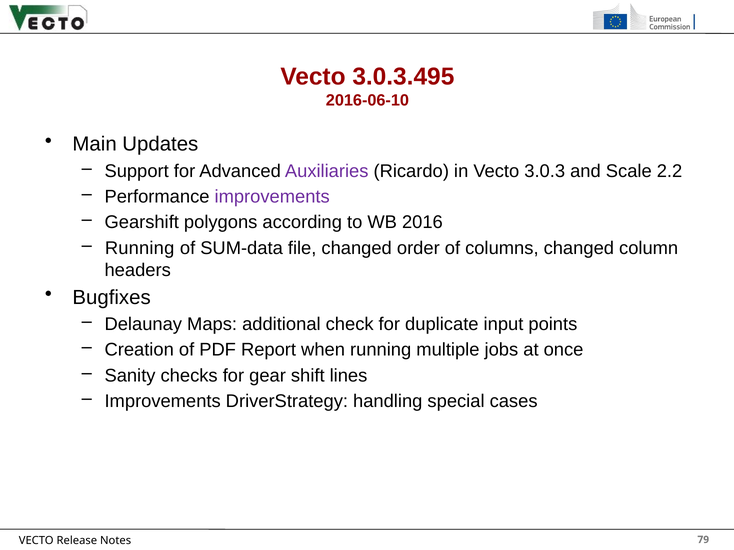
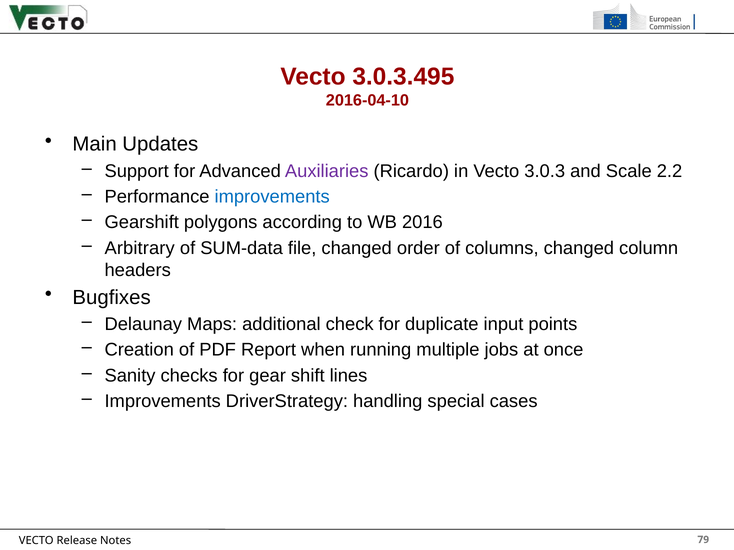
2016-06-10: 2016-06-10 -> 2016-04-10
improvements at (272, 197) colour: purple -> blue
Running at (140, 248): Running -> Arbitrary
